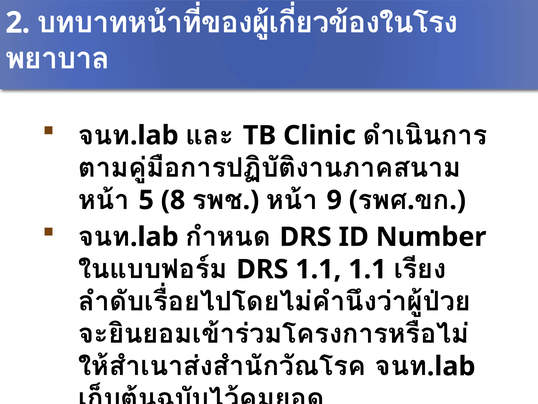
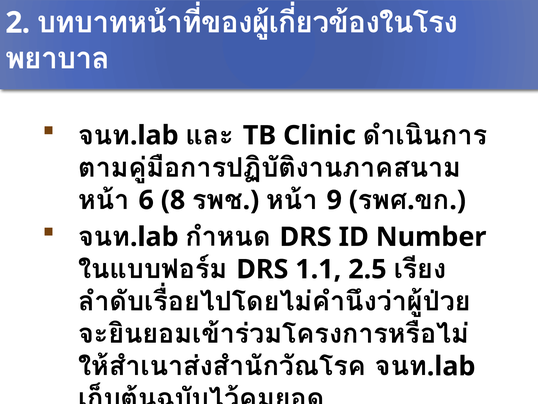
5: 5 -> 6
1.1 1.1: 1.1 -> 2.5
